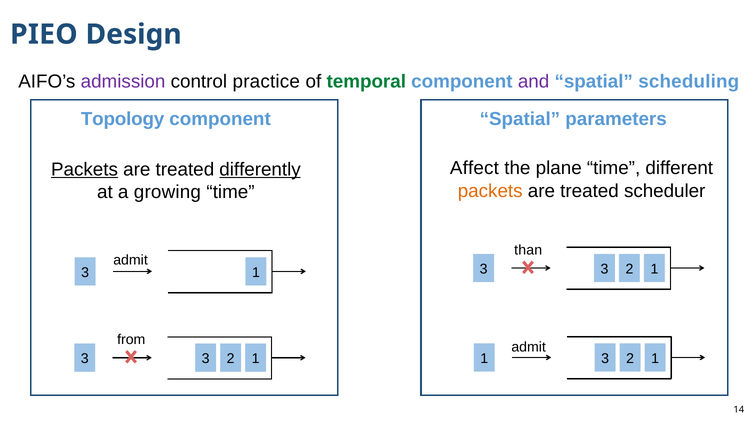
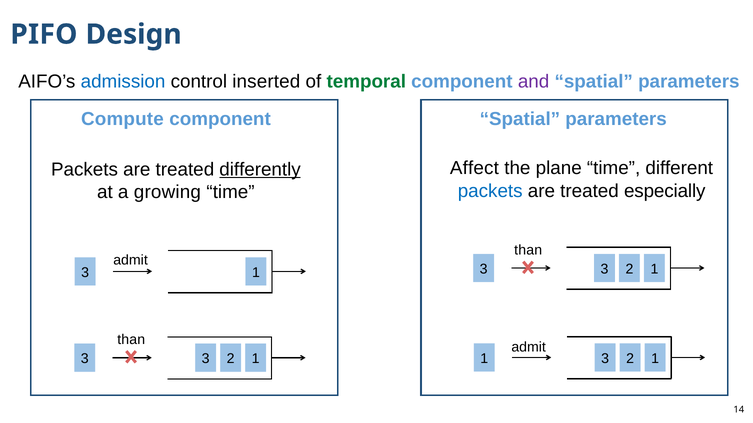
PIEO: PIEO -> PIFO
admission colour: purple -> blue
practice: practice -> inserted
scheduling at (689, 81): scheduling -> parameters
Topology: Topology -> Compute
Packets at (84, 170) underline: present -> none
packets at (490, 191) colour: orange -> blue
scheduler: scheduler -> especially
from at (131, 340): from -> than
